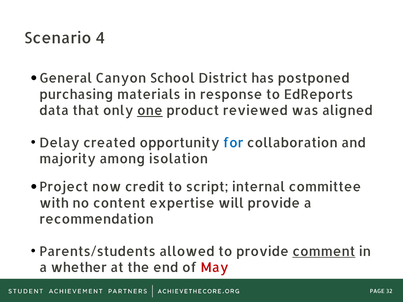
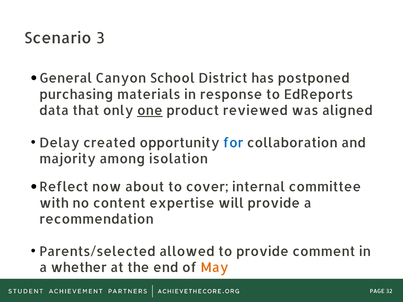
4: 4 -> 3
Project: Project -> Reflect
credit: credit -> about
script: script -> cover
Parents/students: Parents/students -> Parents/selected
comment underline: present -> none
May colour: red -> orange
